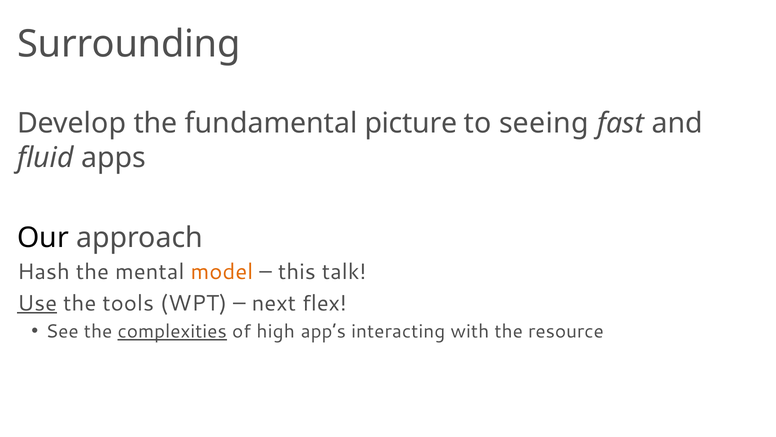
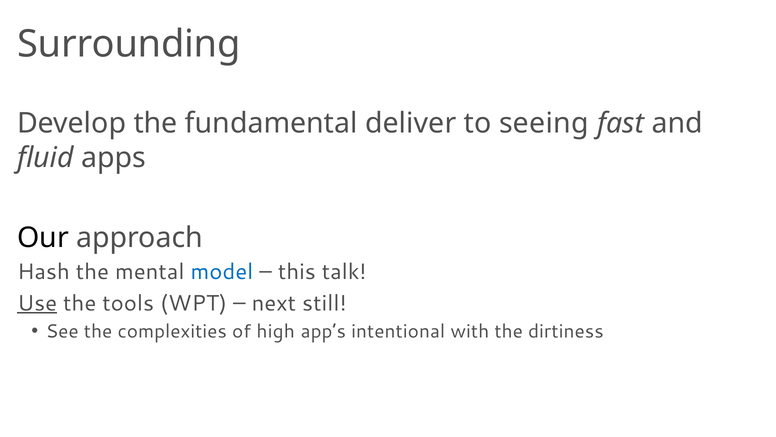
picture: picture -> deliver
model colour: orange -> blue
flex: flex -> still
complexities underline: present -> none
interacting: interacting -> intentional
resource: resource -> dirtiness
